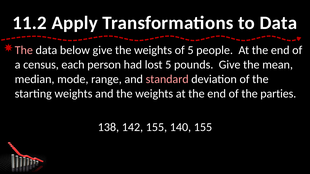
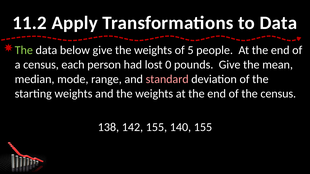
The at (24, 50) colour: pink -> light green
lost 5: 5 -> 0
the parties: parties -> census
